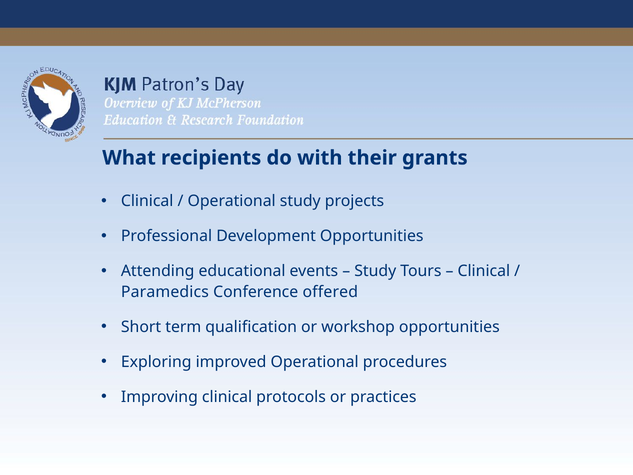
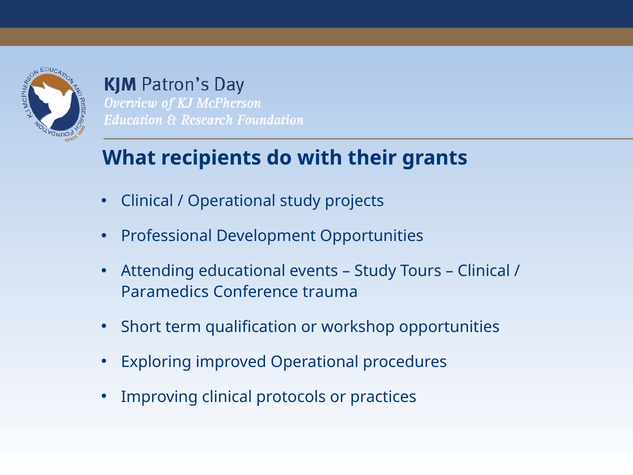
offered: offered -> trauma
